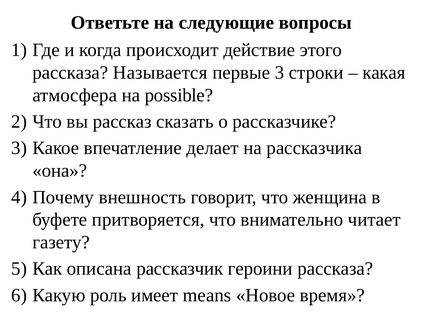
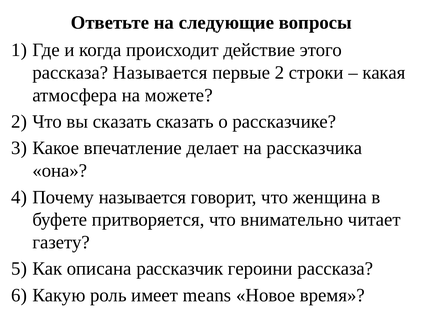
первые 3: 3 -> 2
possible: possible -> можете
вы рассказ: рассказ -> сказать
Почему внешность: внешность -> называется
